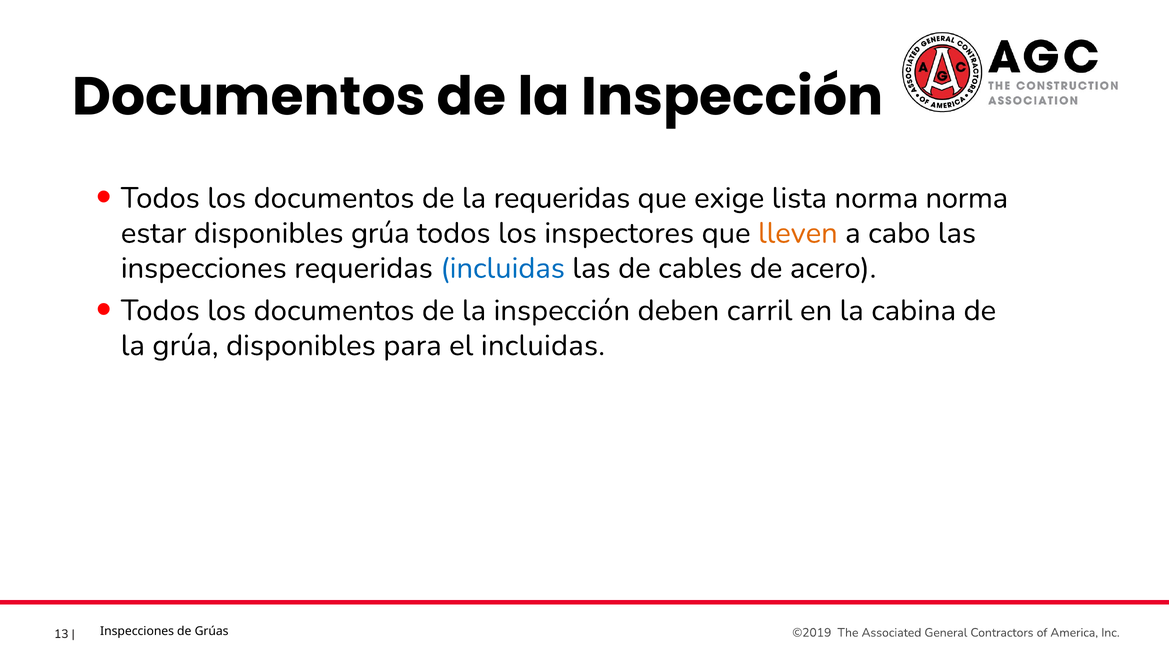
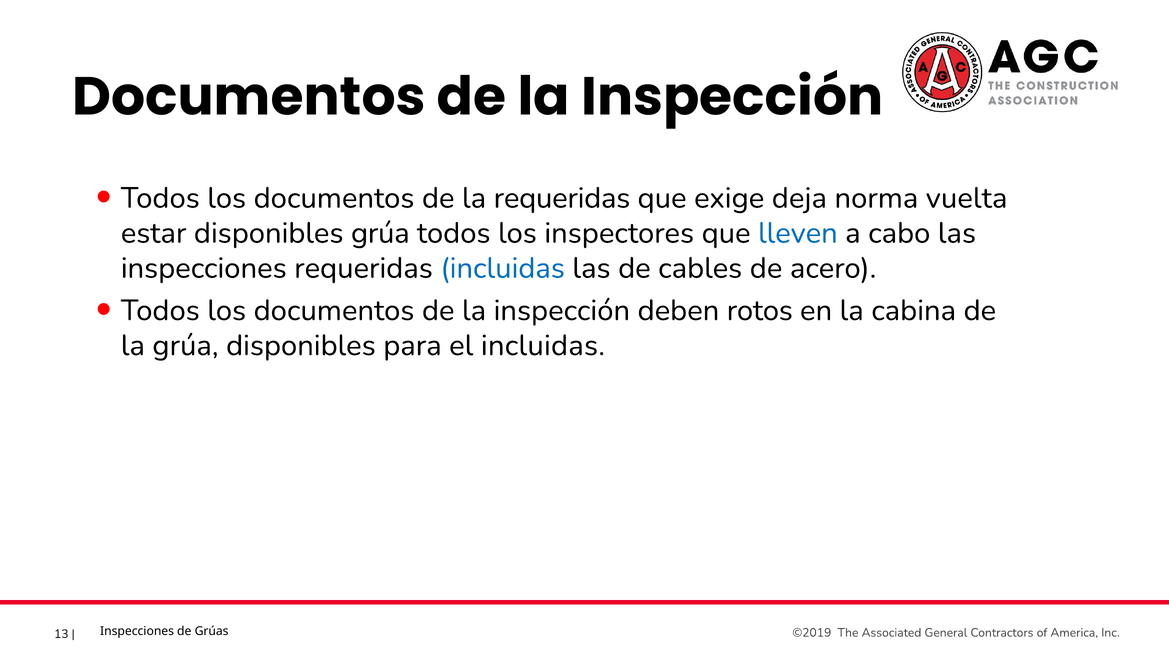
lista: lista -> deja
norma norma: norma -> vuelta
lleven colour: orange -> blue
carril: carril -> rotos
